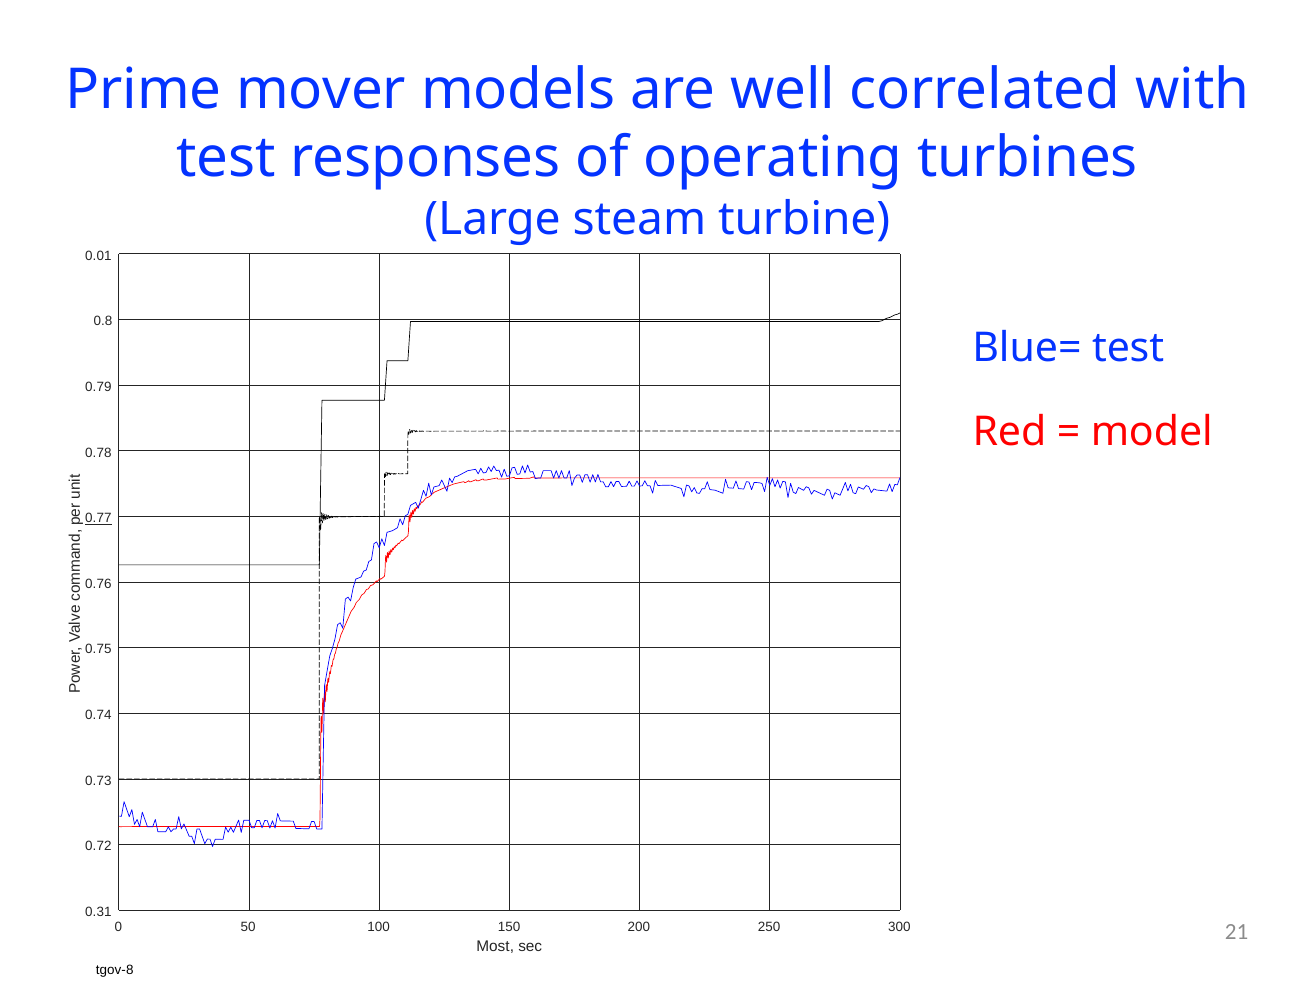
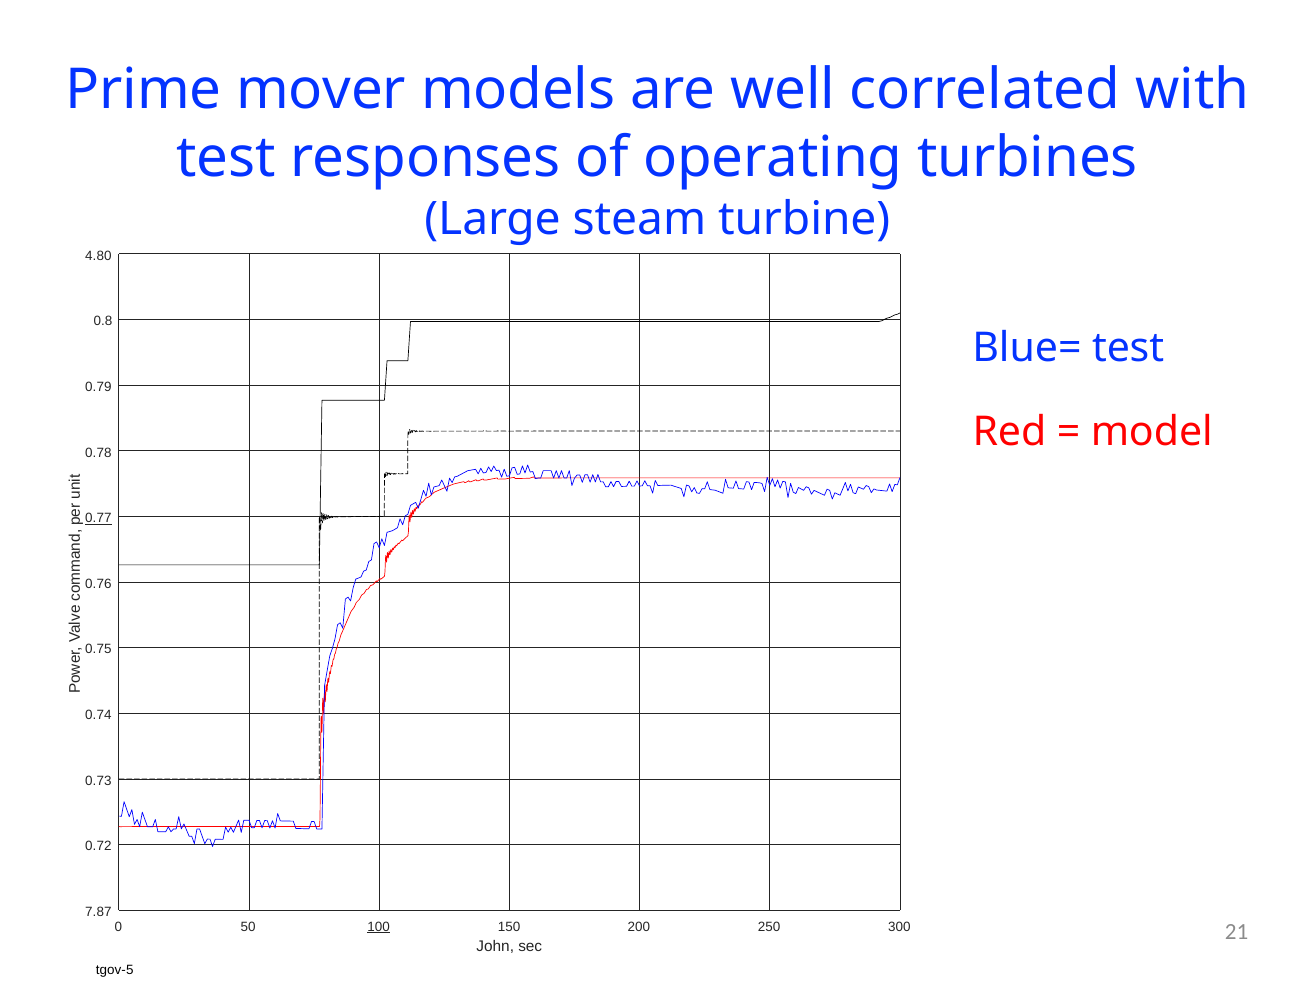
0.01: 0.01 -> 4.80
0.31: 0.31 -> 7.87
100 underline: none -> present
Most: Most -> John
tgov-8: tgov-8 -> tgov-5
